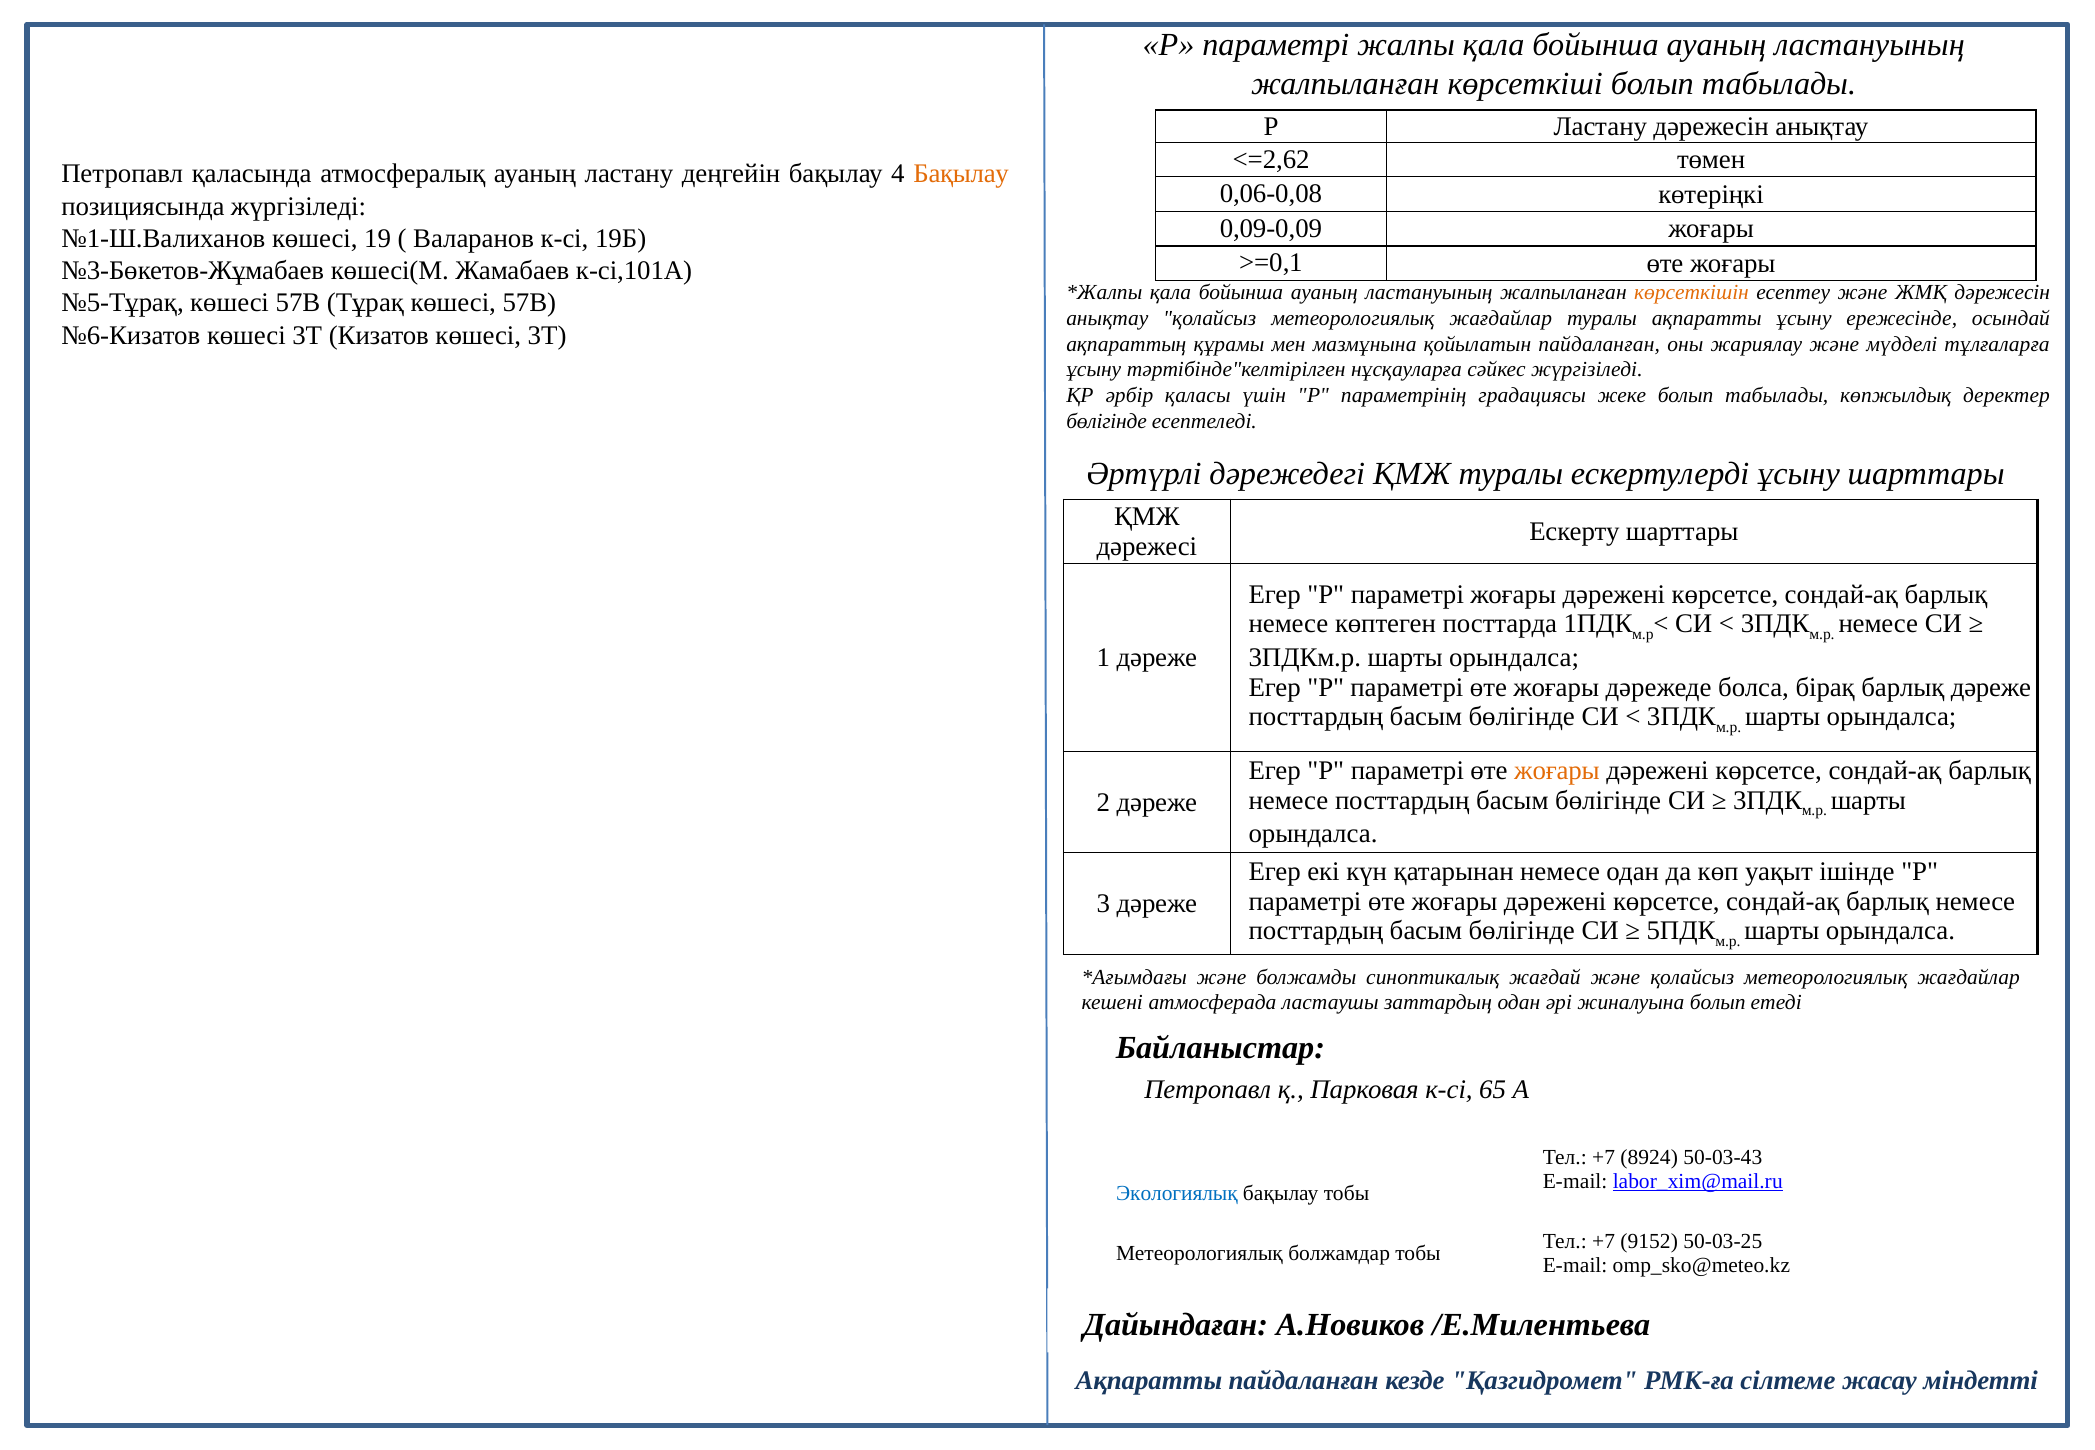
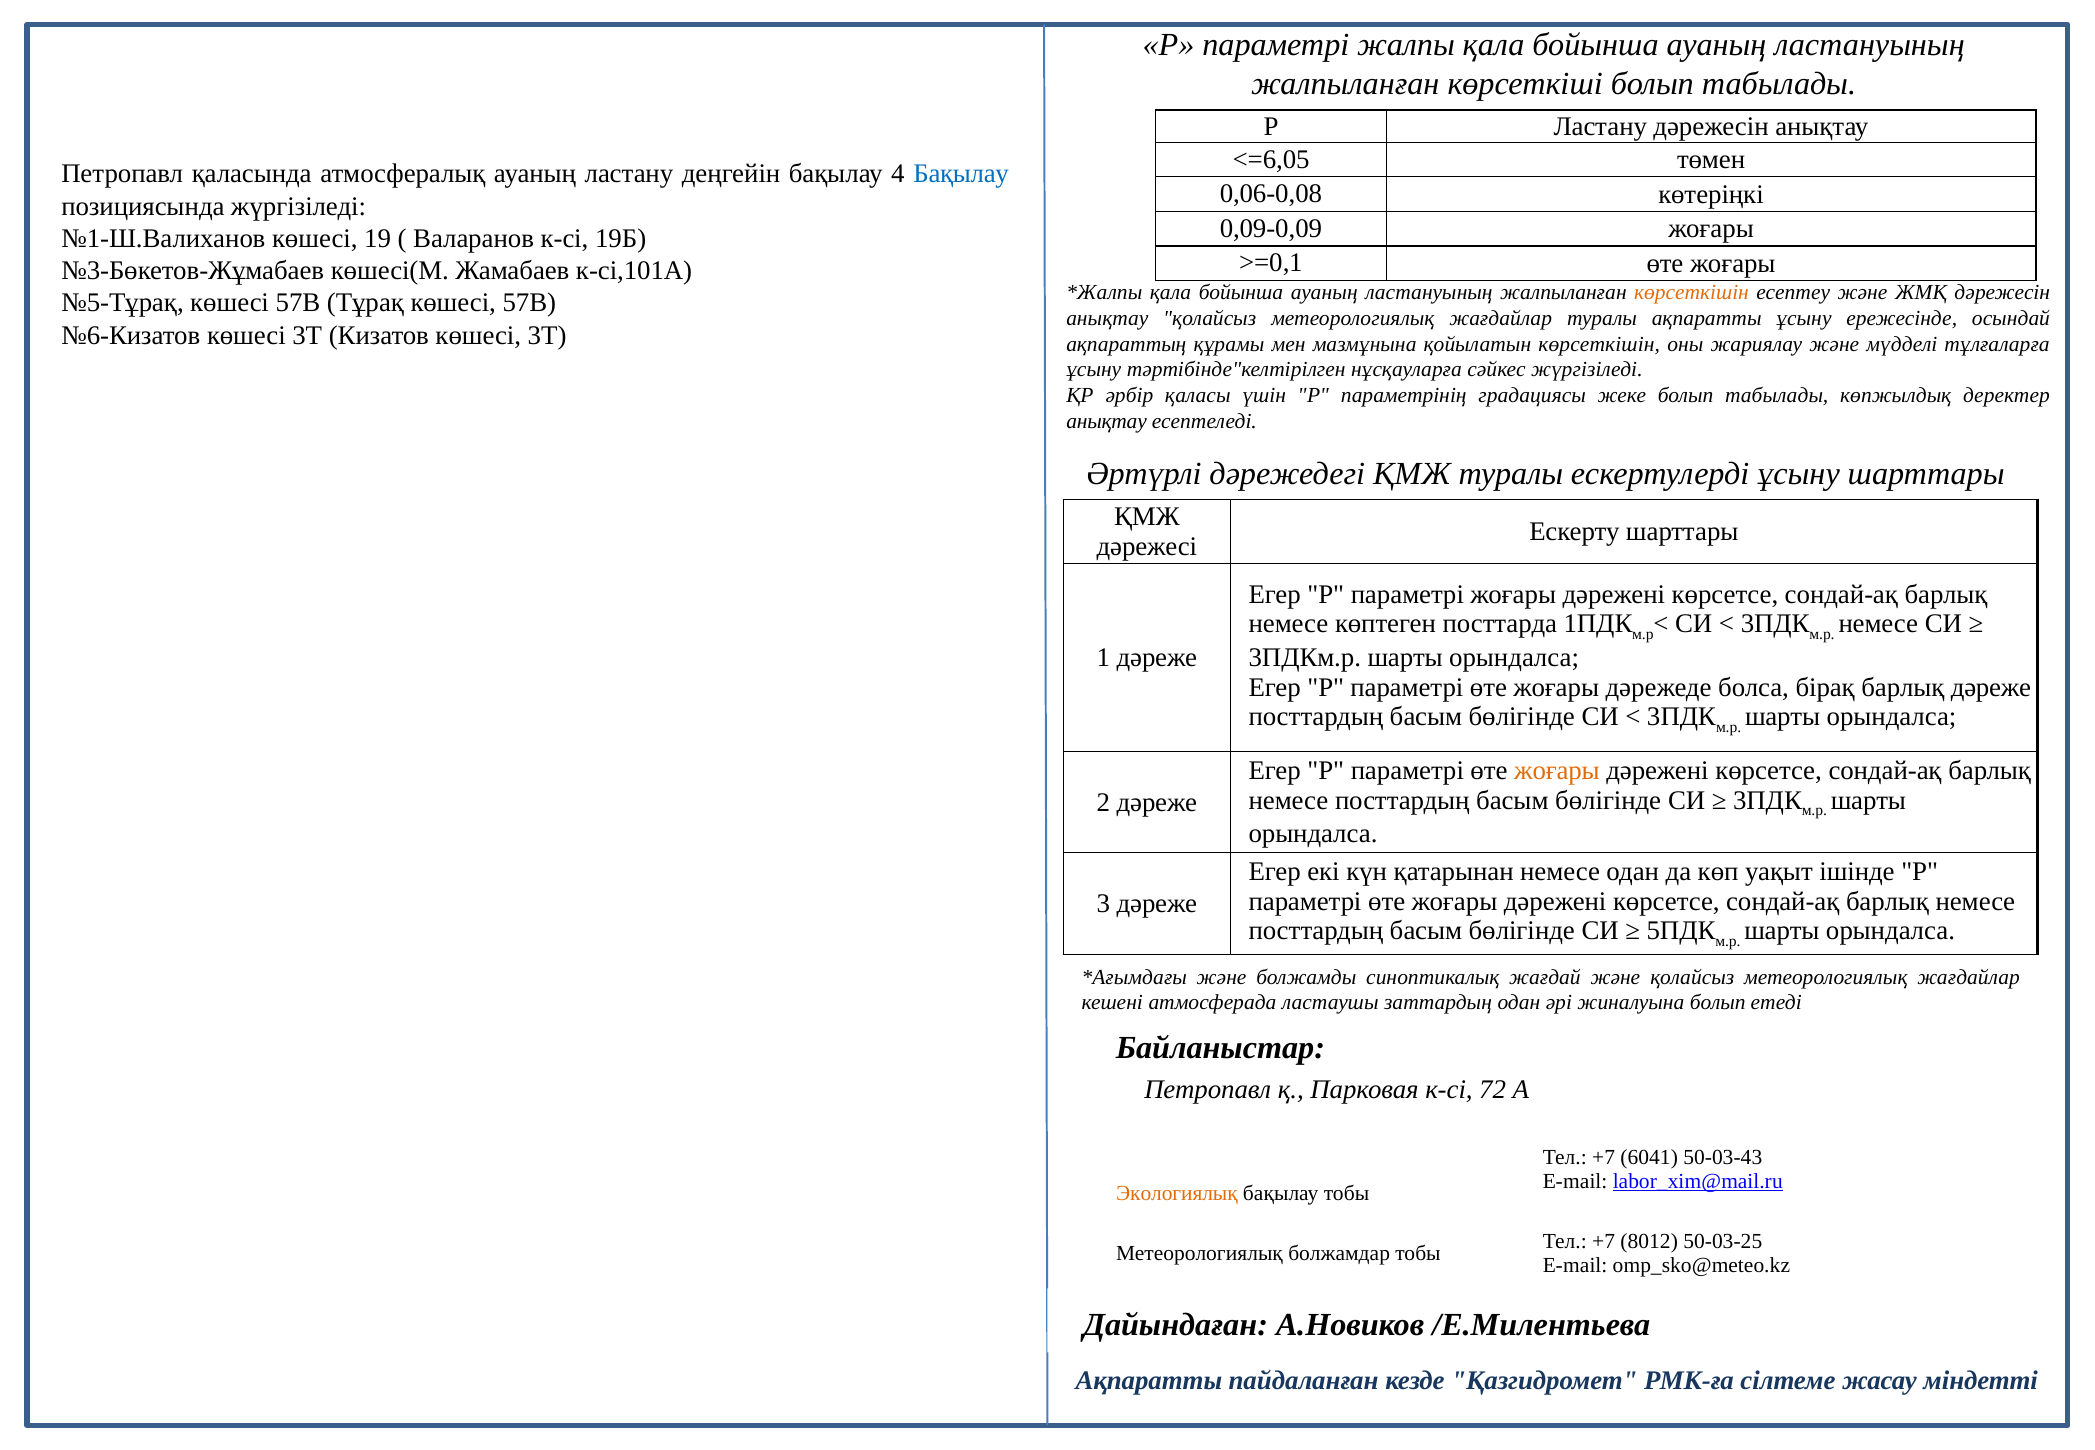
<=2,62: <=2,62 -> <=6,05
Бақылау at (961, 174) colour: orange -> blue
қойылатын пайдаланған: пайдаланған -> көрсеткішін
бөлігінде at (1107, 421): бөлігінде -> анықтау
65: 65 -> 72
8924: 8924 -> 6041
Экологиялық colour: blue -> orange
9152: 9152 -> 8012
